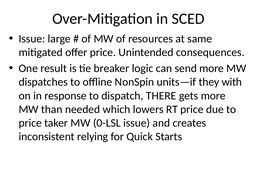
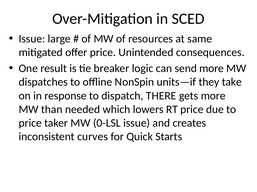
with: with -> take
relying: relying -> curves
